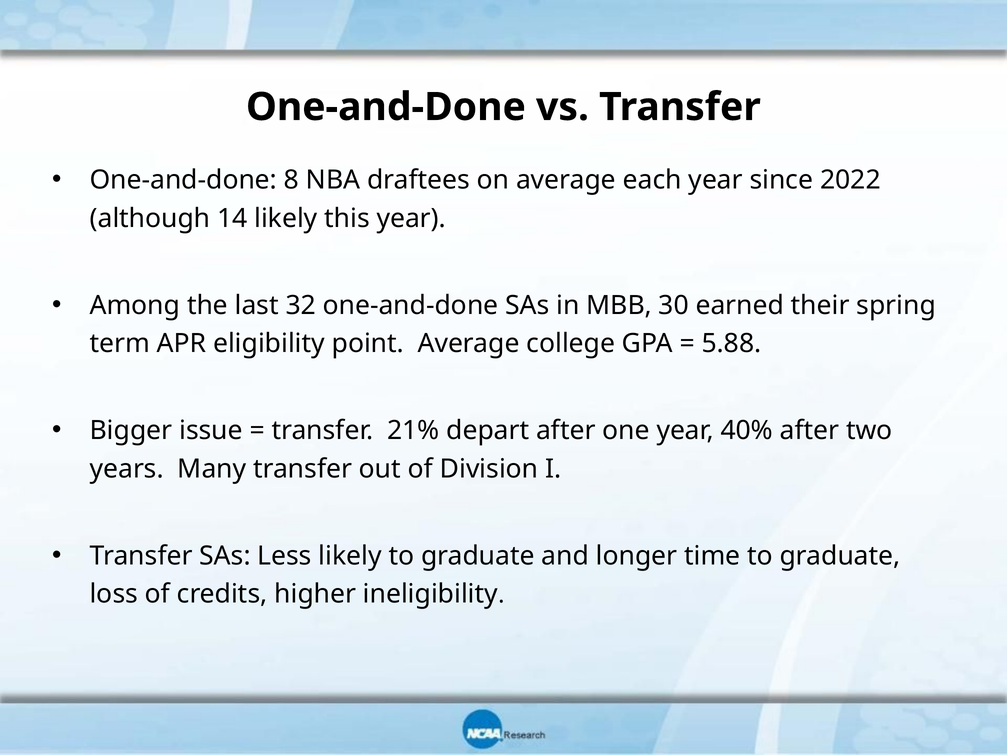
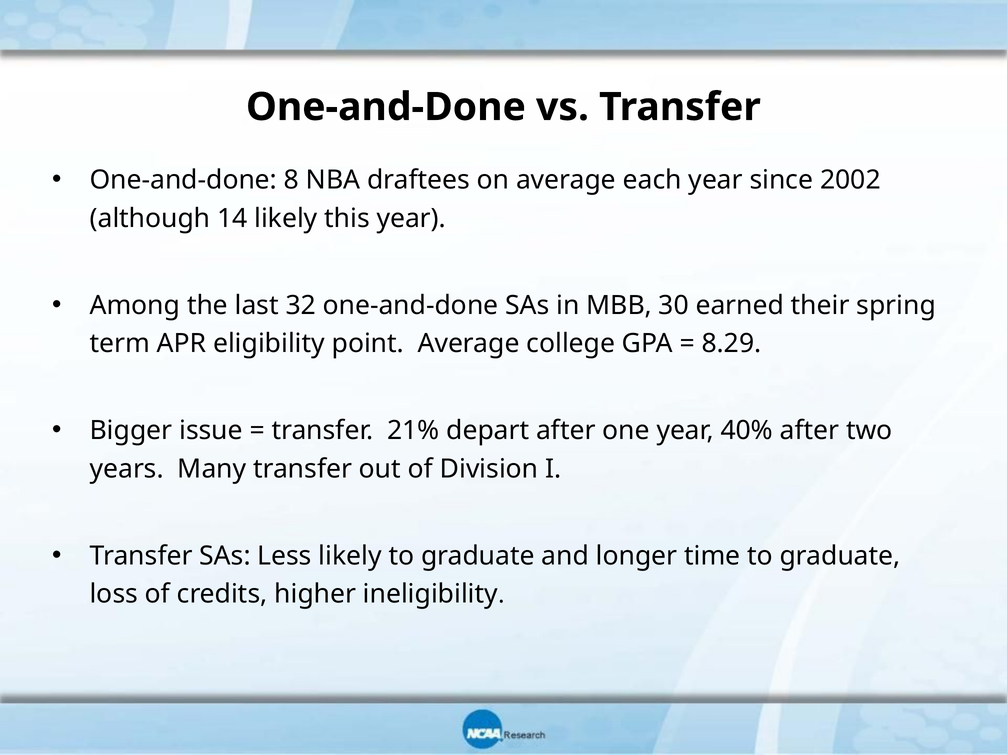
2022: 2022 -> 2002
5.88: 5.88 -> 8.29
